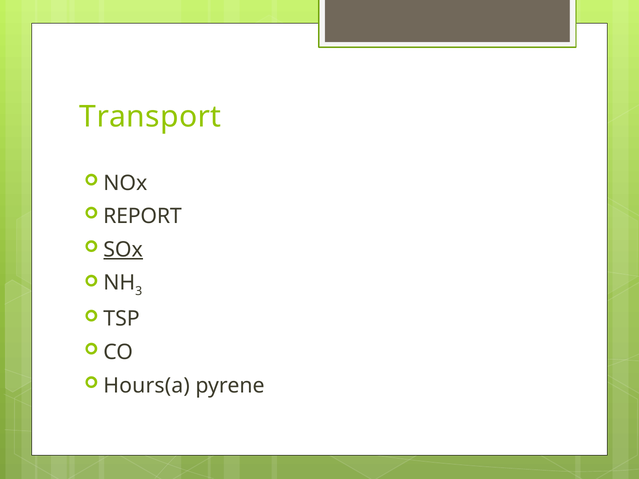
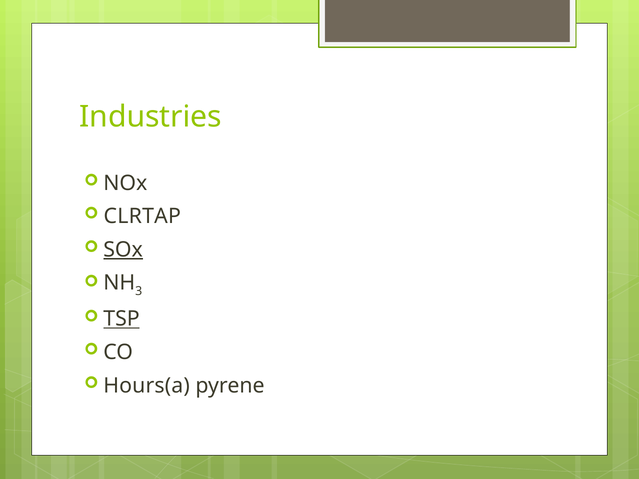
Transport: Transport -> Industries
REPORT: REPORT -> CLRTAP
TSP underline: none -> present
